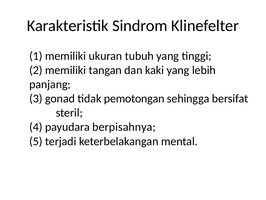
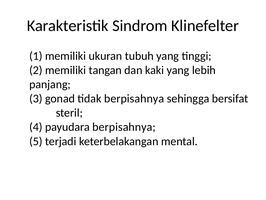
tidak pemotongan: pemotongan -> berpisahnya
